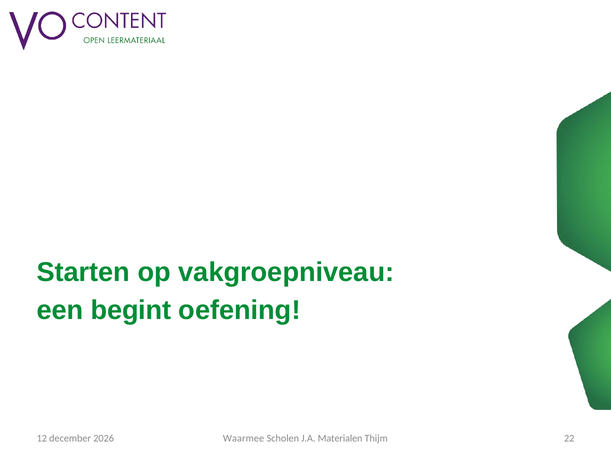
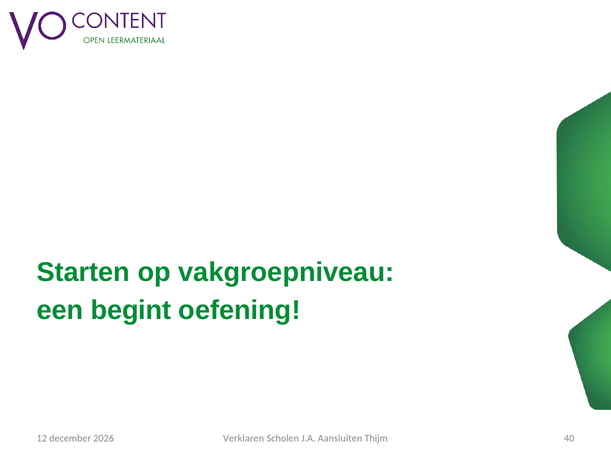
Waarmee: Waarmee -> Verklaren
Materialen: Materialen -> Aansluiten
22: 22 -> 40
